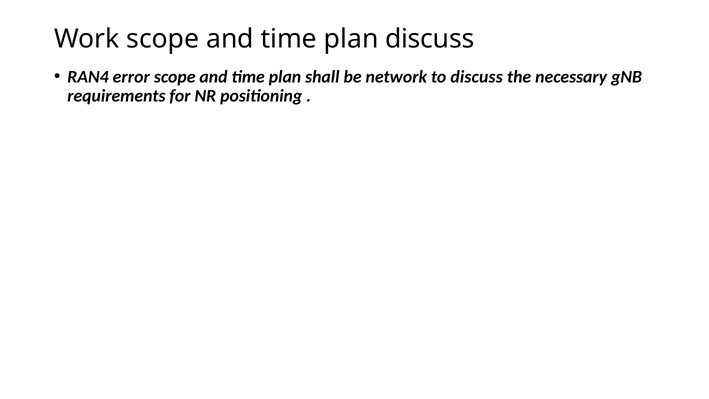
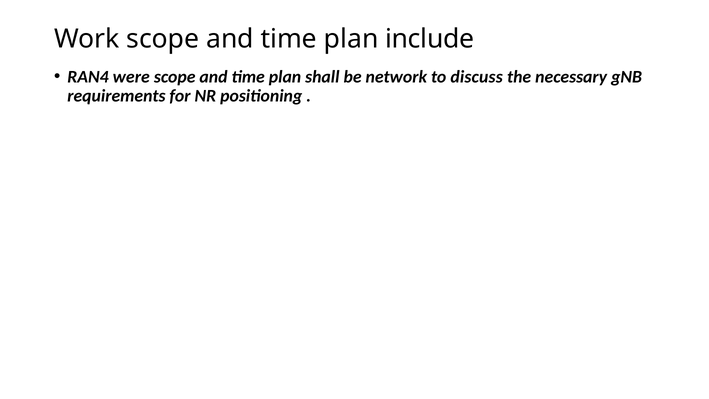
plan discuss: discuss -> include
error: error -> were
